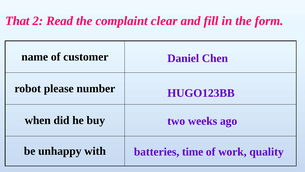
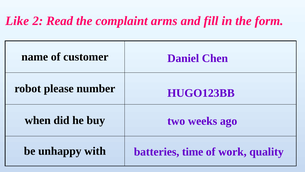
That: That -> Like
clear: clear -> arms
